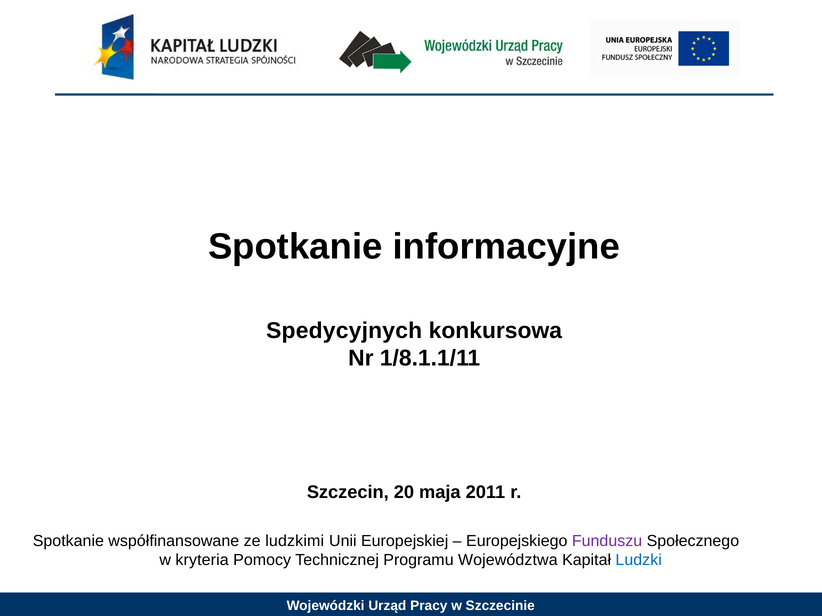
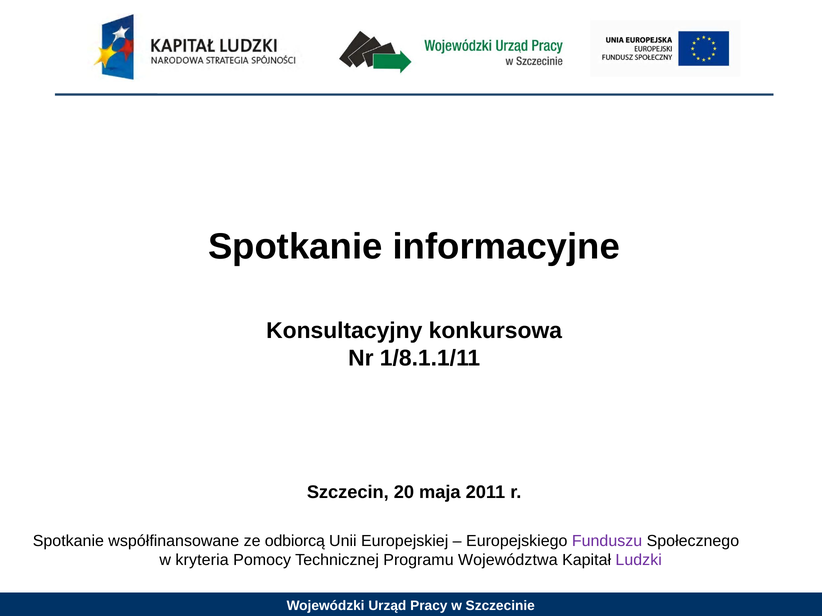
Spedycyjnych: Spedycyjnych -> Konsultacyjny
ludzkimi: ludzkimi -> odbiorcą
Ludzki colour: blue -> purple
